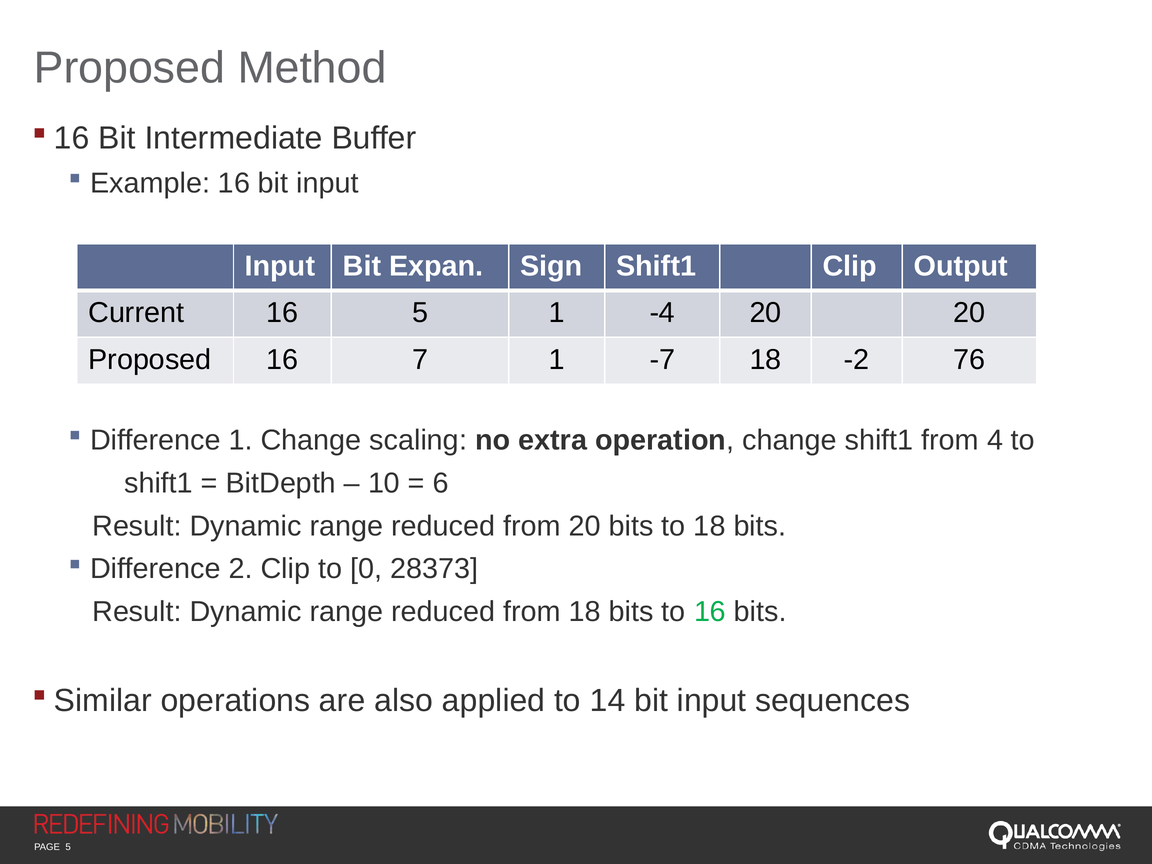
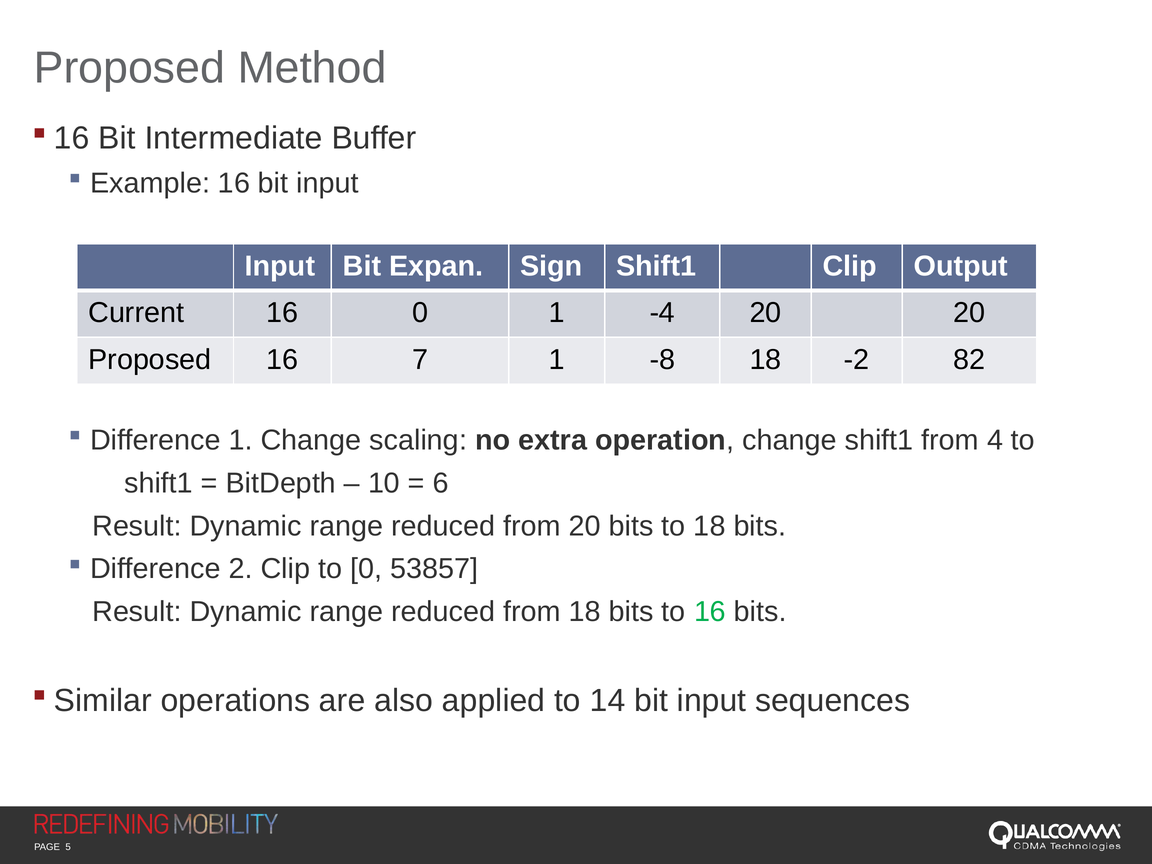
16 5: 5 -> 0
-7: -7 -> -8
76: 76 -> 82
28373: 28373 -> 53857
